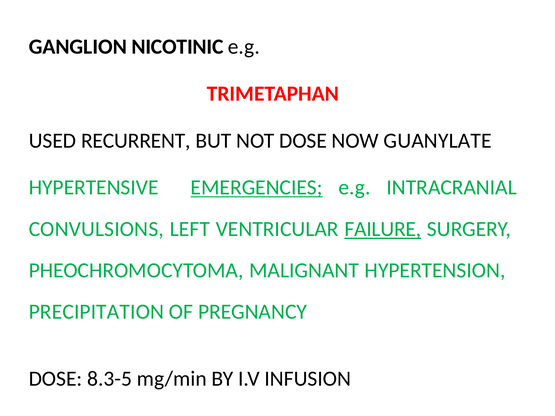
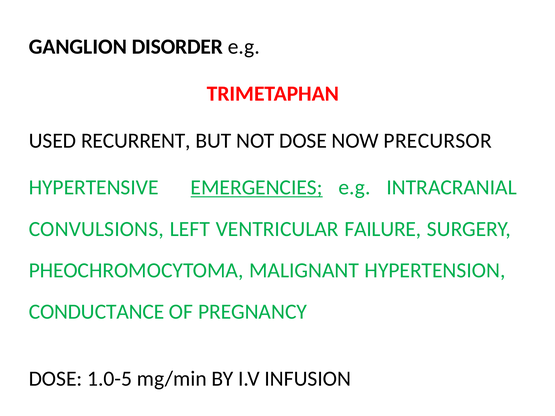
NICOTINIC: NICOTINIC -> DISORDER
GUANYLATE: GUANYLATE -> PRECURSOR
FAILURE underline: present -> none
PRECIPITATION: PRECIPITATION -> CONDUCTANCE
8.3-5: 8.3-5 -> 1.0-5
